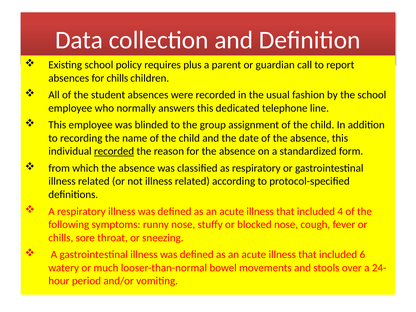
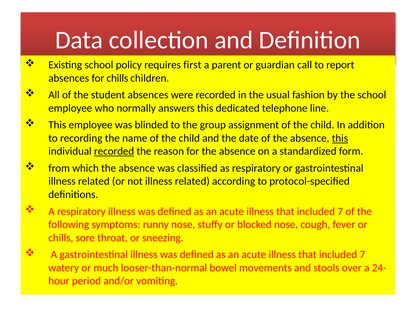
plus: plus -> first
this at (340, 138) underline: none -> present
4 at (340, 211): 4 -> 7
6 at (362, 255): 6 -> 7
